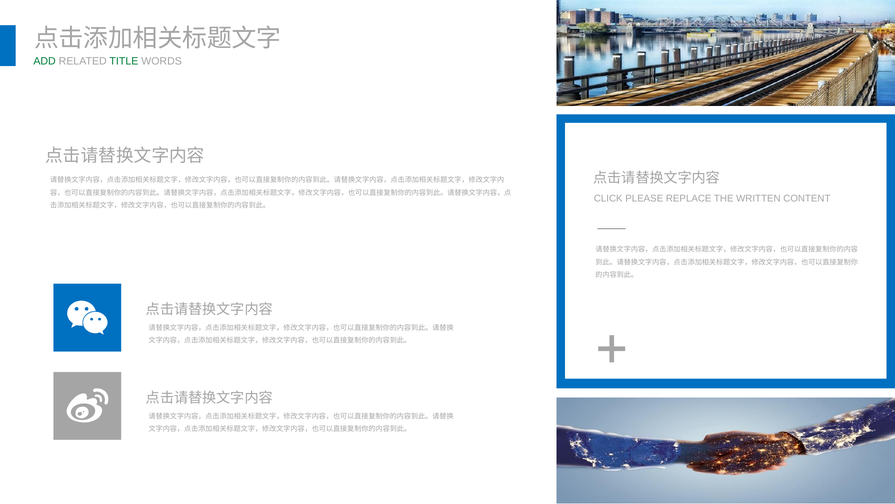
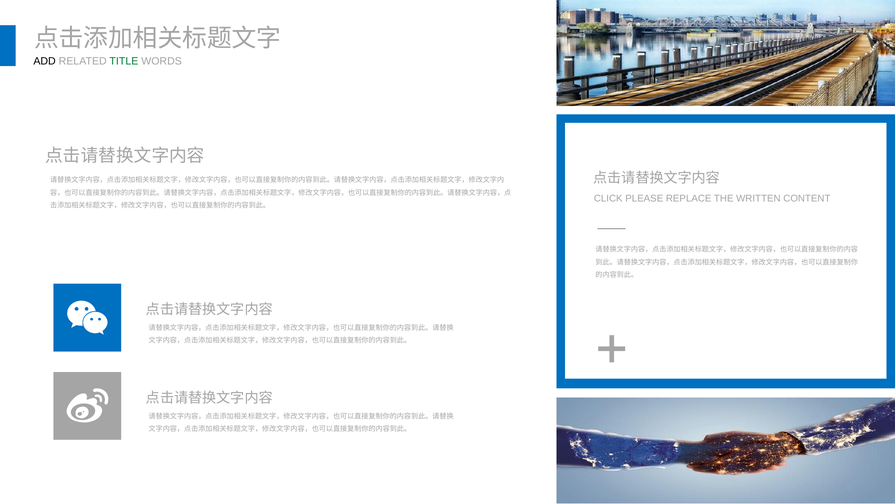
ADD colour: green -> black
